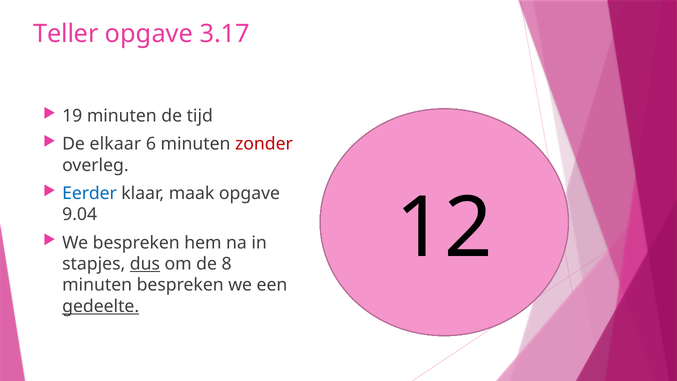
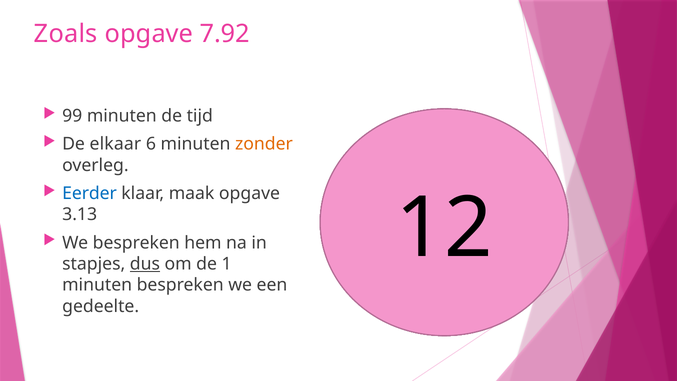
Teller: Teller -> Zoals
3.17: 3.17 -> 7.92
19: 19 -> 99
zonder colour: red -> orange
9.04: 9.04 -> 3.13
8: 8 -> 1
gedeelte underline: present -> none
